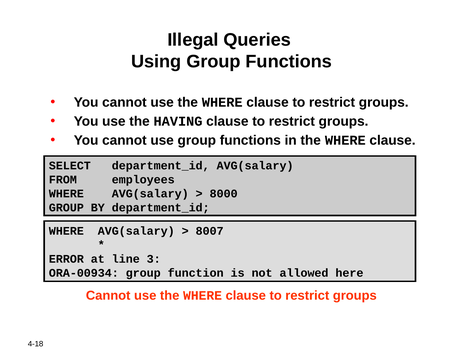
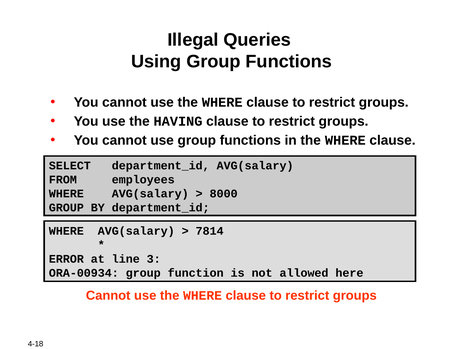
8007: 8007 -> 7814
